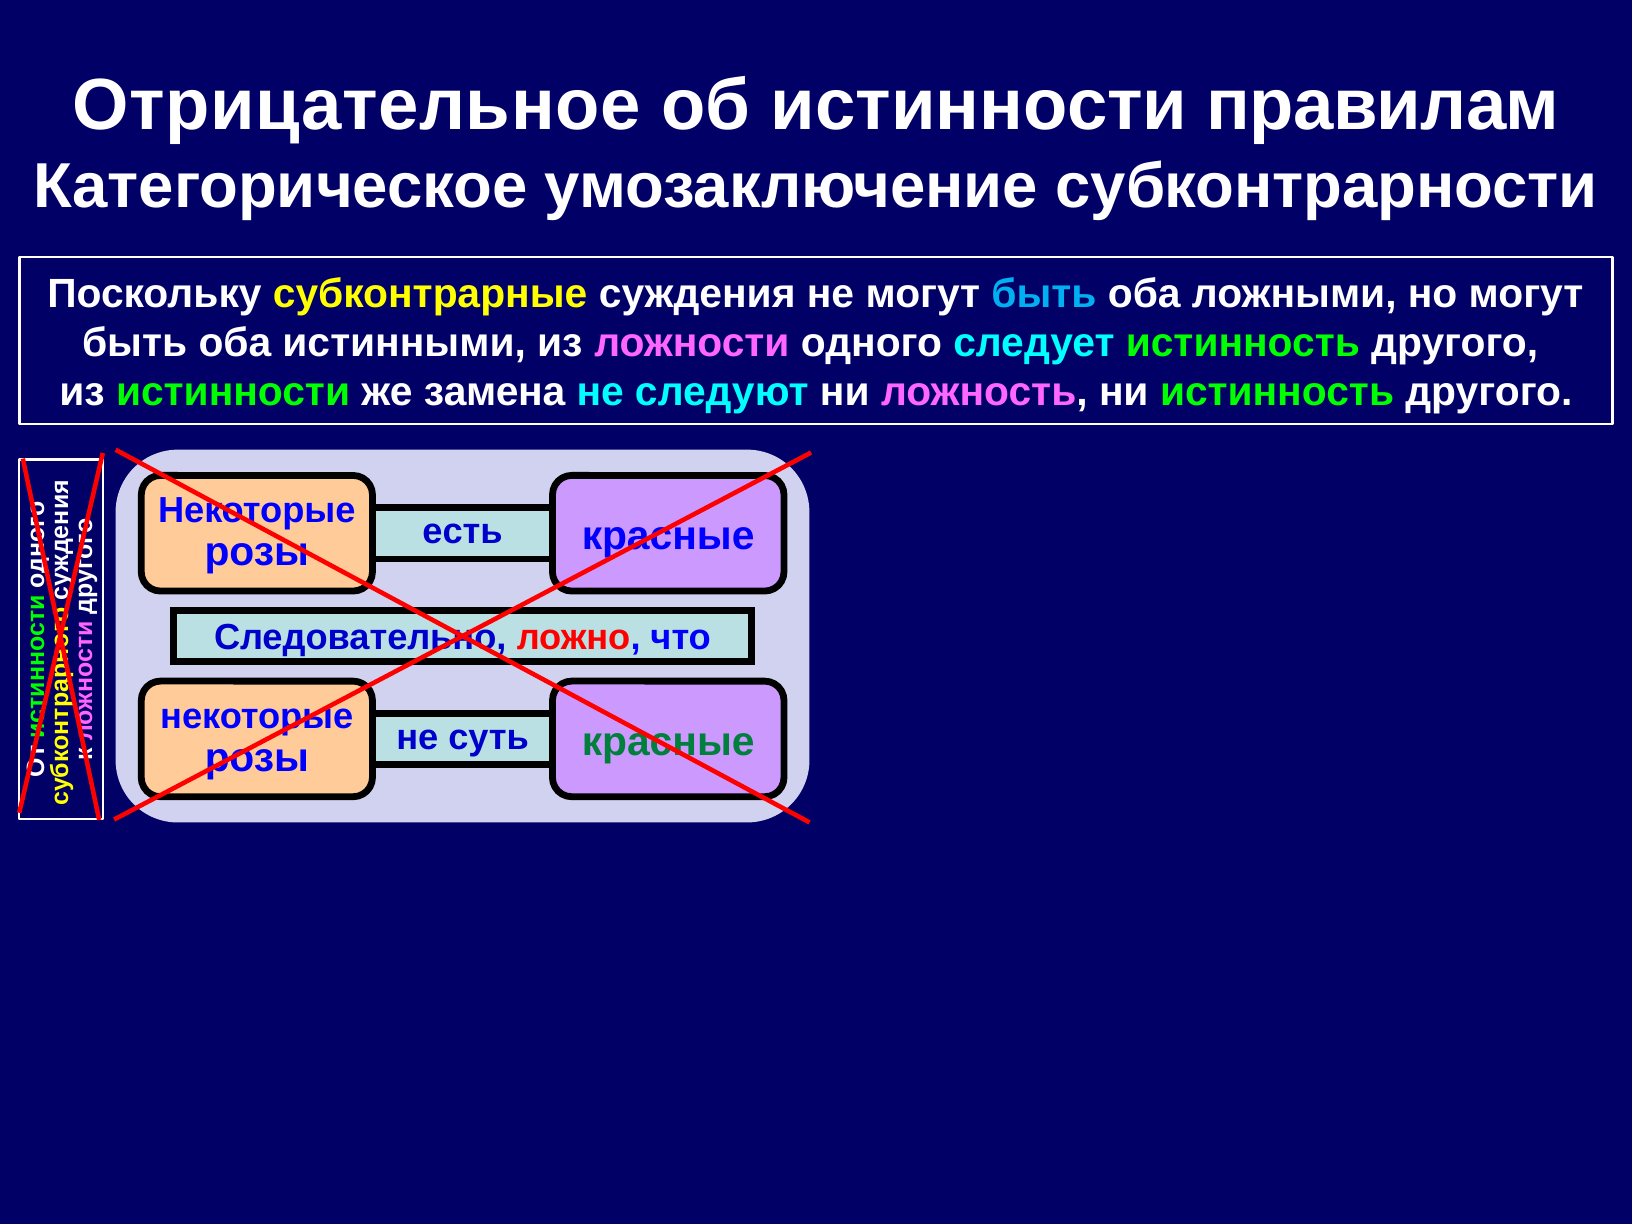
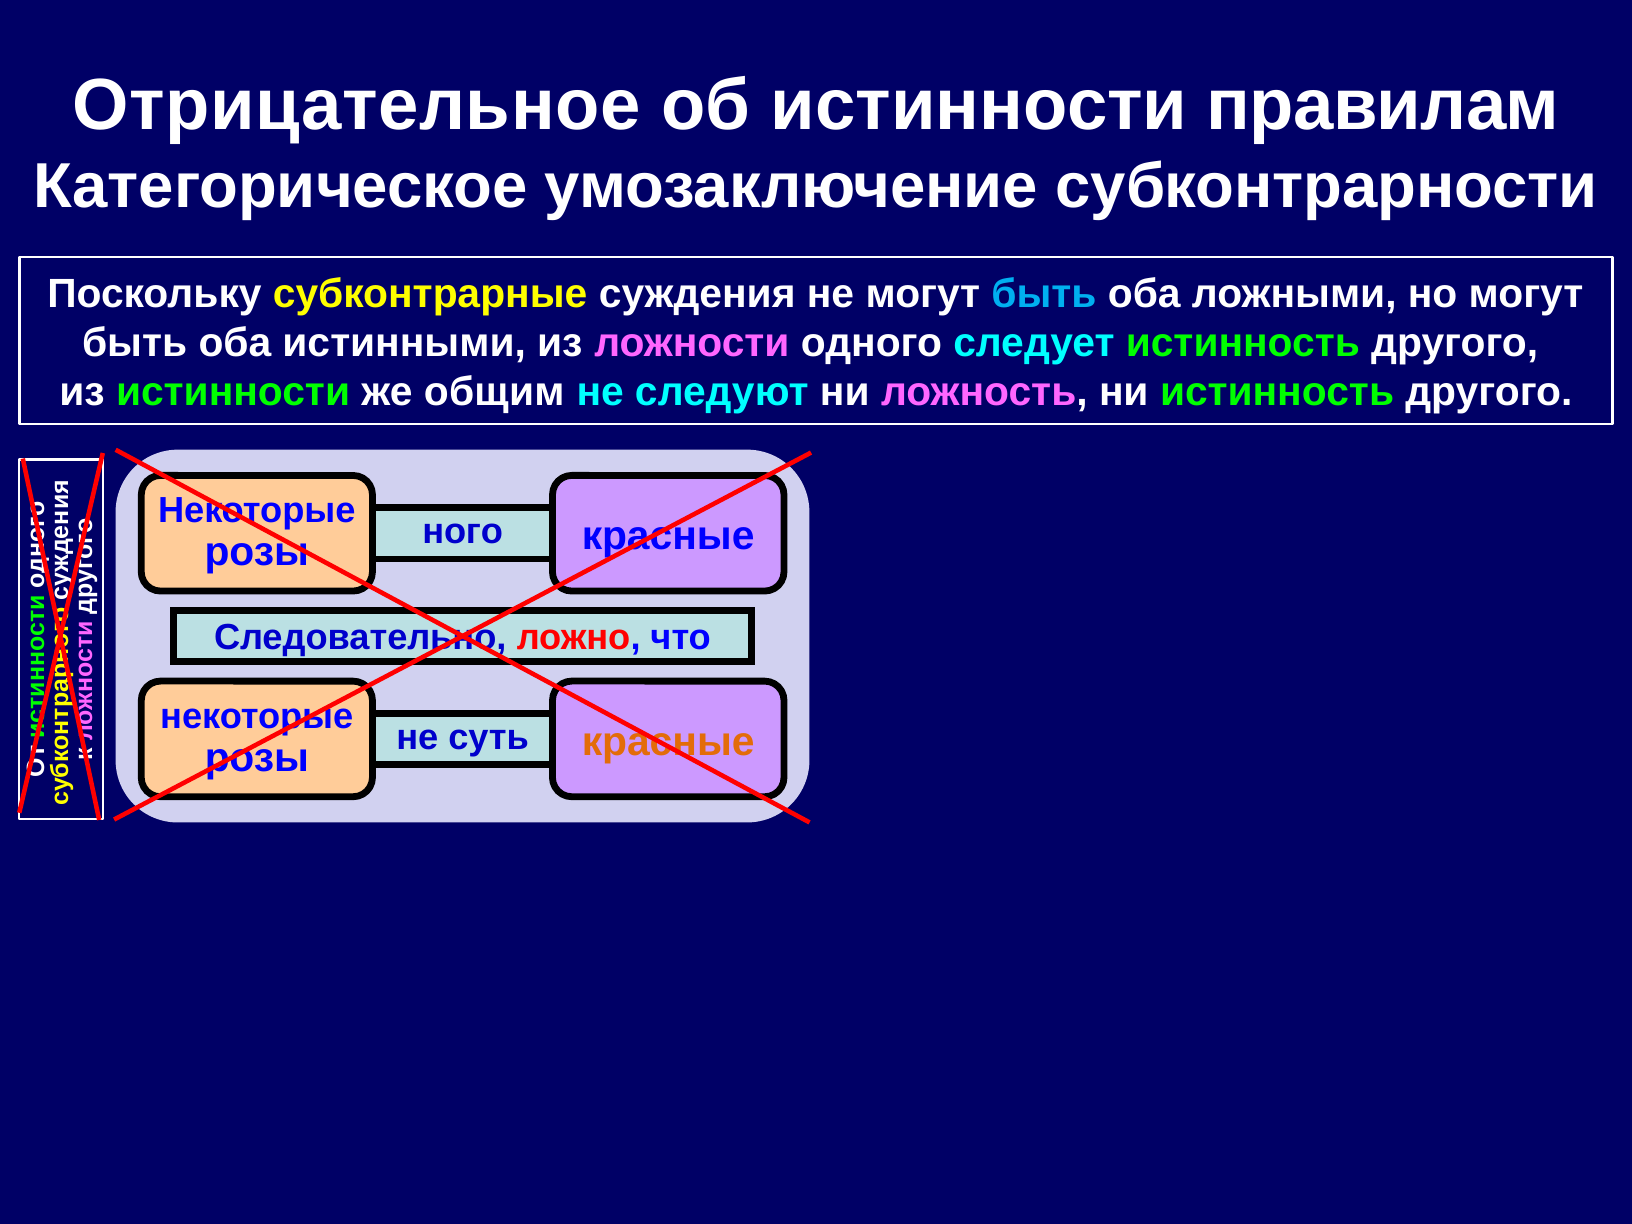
замена: замена -> общим
есть: есть -> ного
красные at (668, 742) colour: green -> orange
